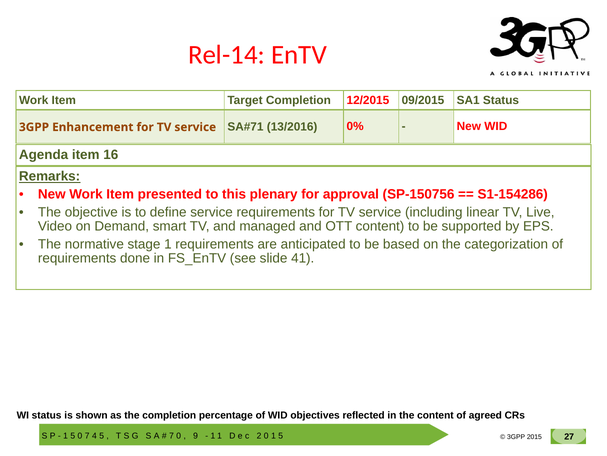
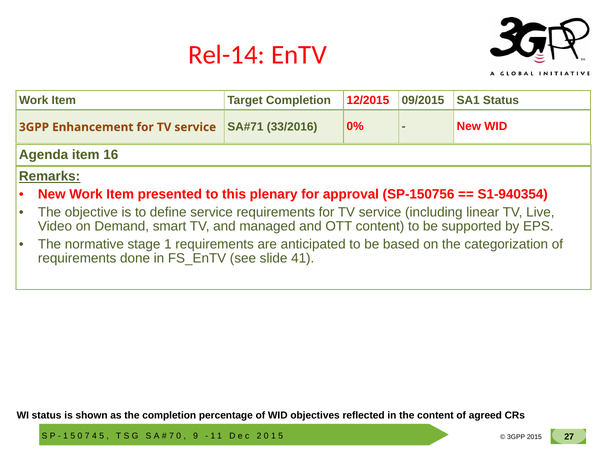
13/2016: 13/2016 -> 33/2016
S1-154286: S1-154286 -> S1-940354
